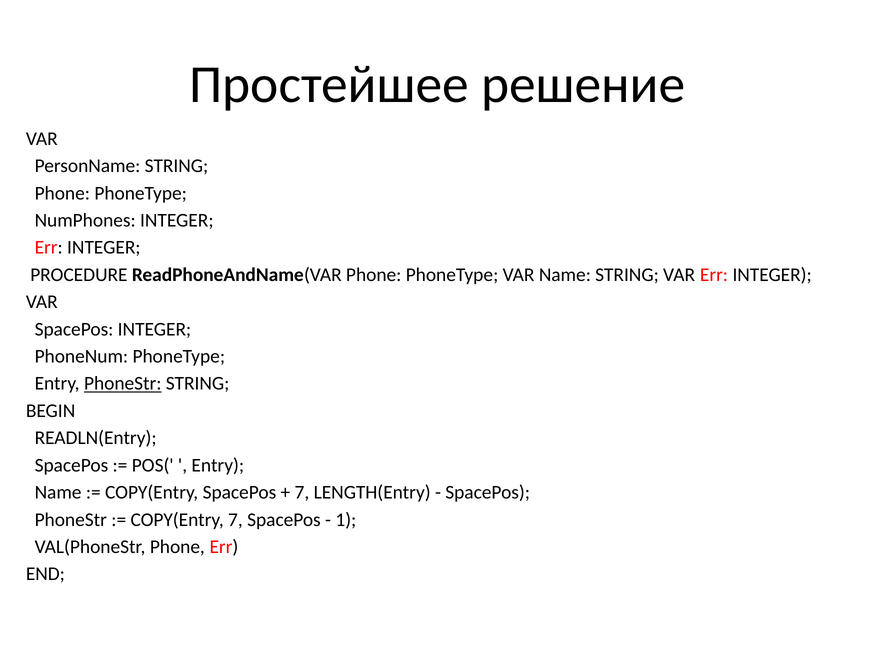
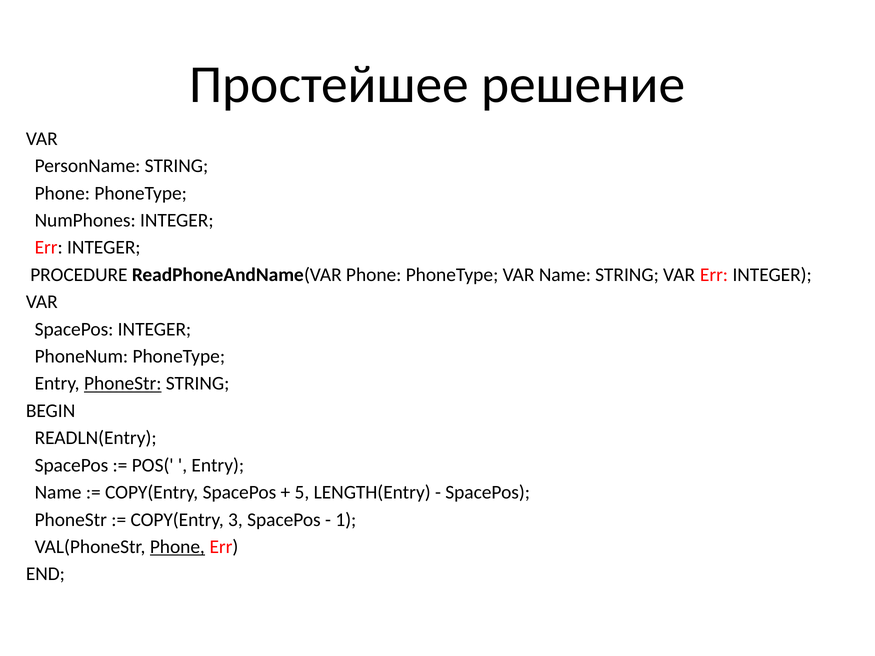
7 at (302, 493): 7 -> 5
COPY(Entry 7: 7 -> 3
Phone at (177, 547) underline: none -> present
